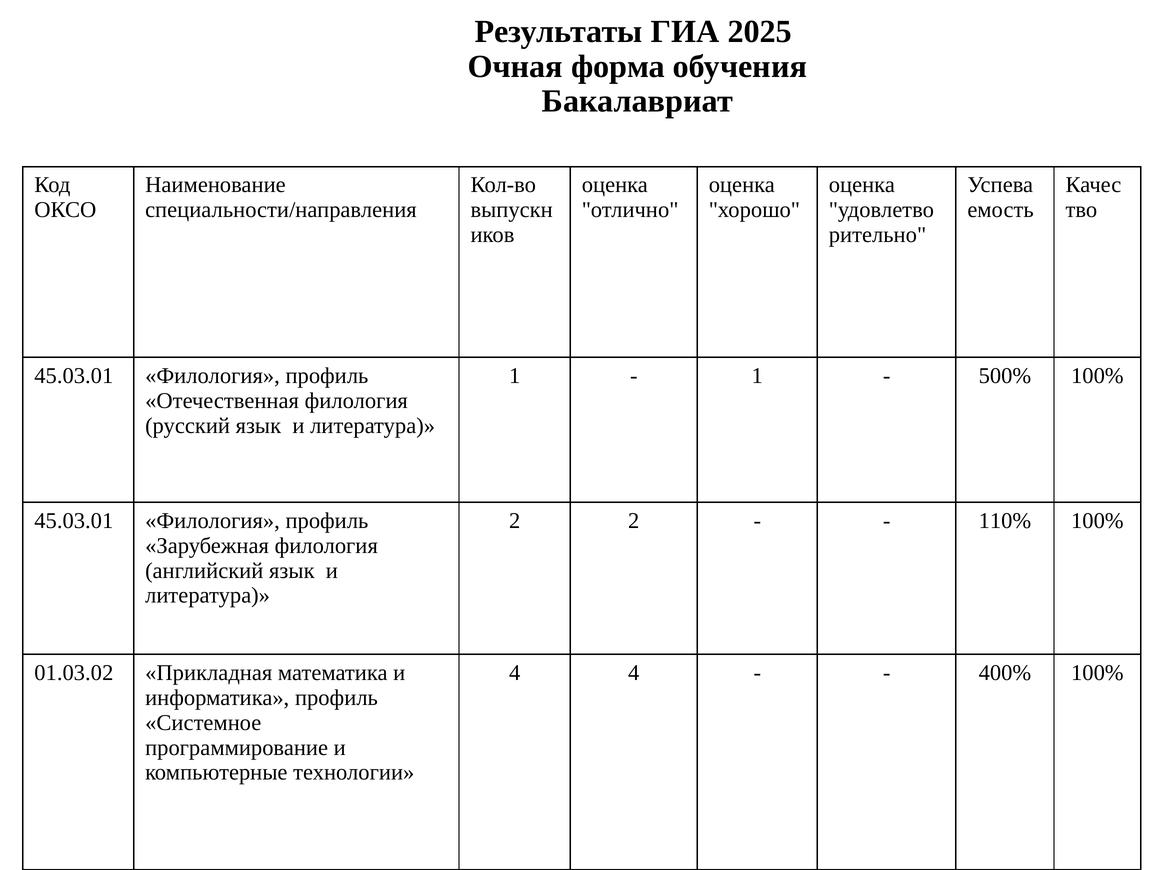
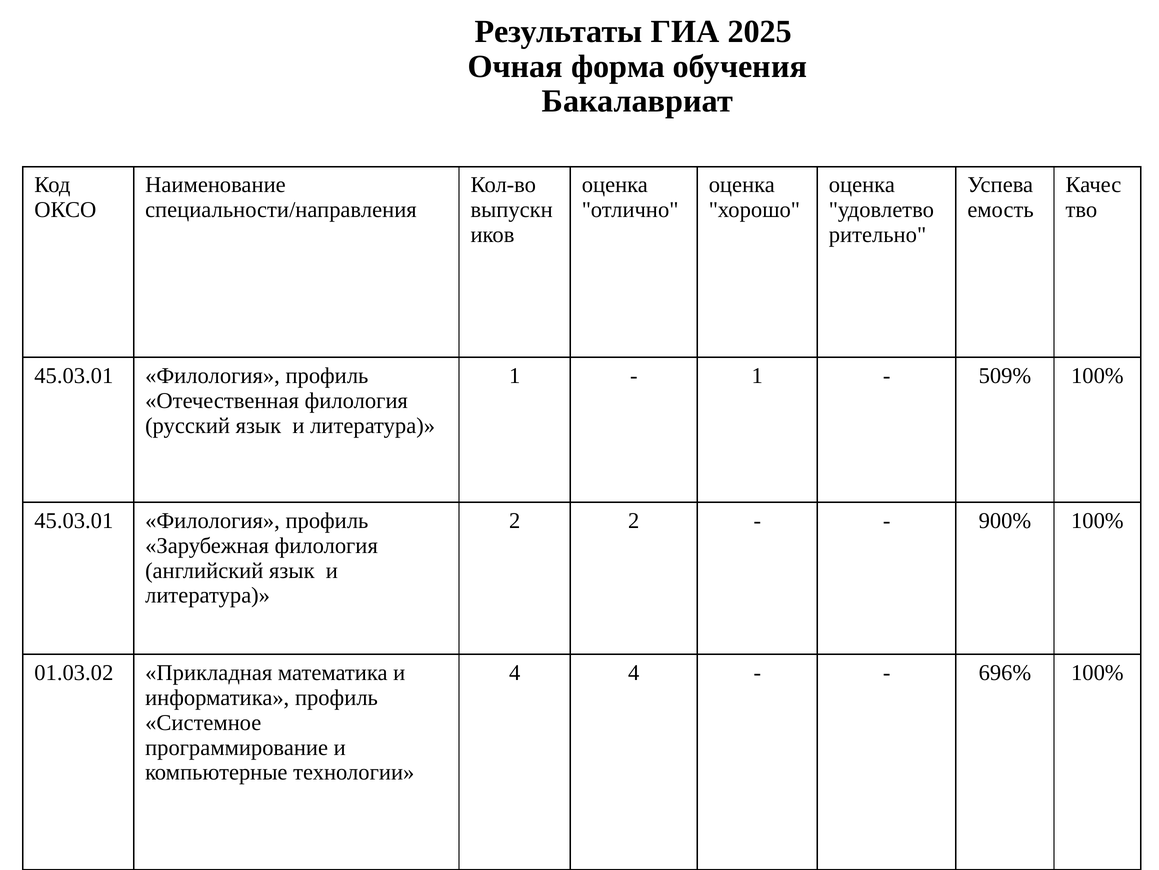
500%: 500% -> 509%
110%: 110% -> 900%
400%: 400% -> 696%
